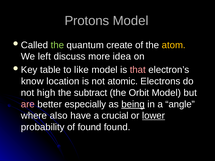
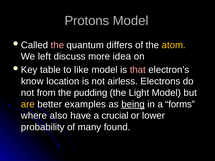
the at (57, 45) colour: light green -> pink
create: create -> differs
atomic: atomic -> airless
high: high -> from
subtract: subtract -> pudding
Orbit: Orbit -> Light
are colour: pink -> yellow
especially: especially -> examples
angle: angle -> forms
lower underline: present -> none
of found: found -> many
